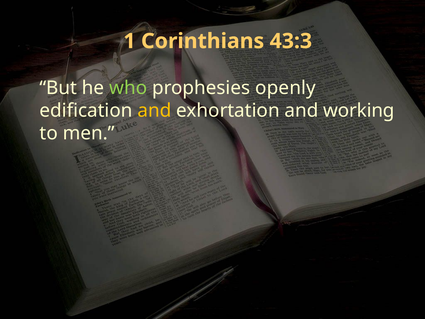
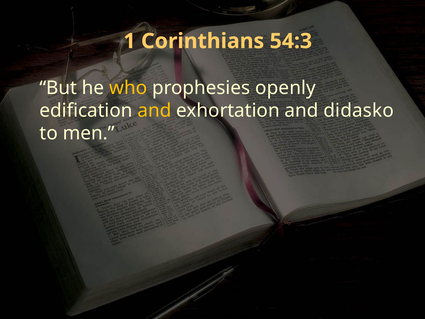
43:3: 43:3 -> 54:3
who colour: light green -> yellow
working: working -> didasko
